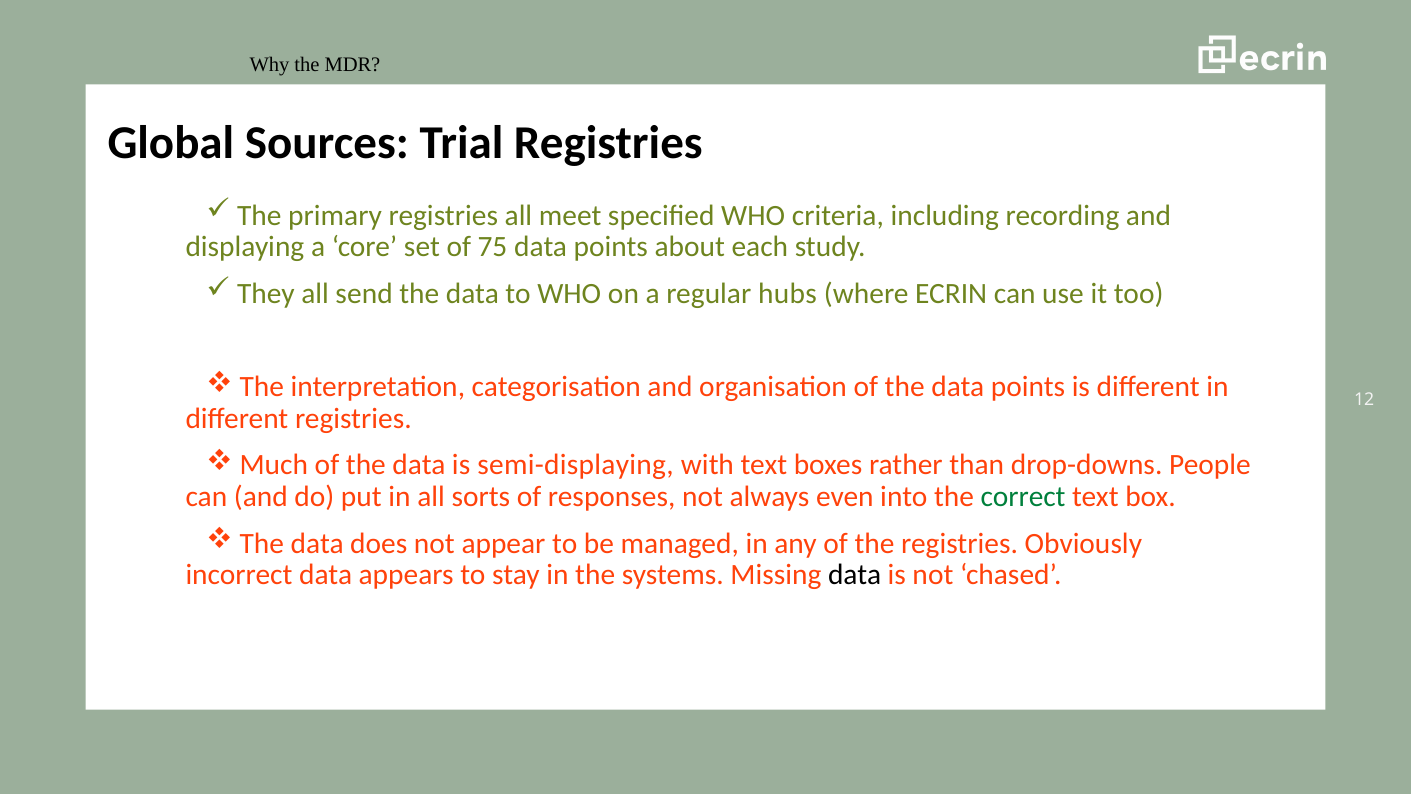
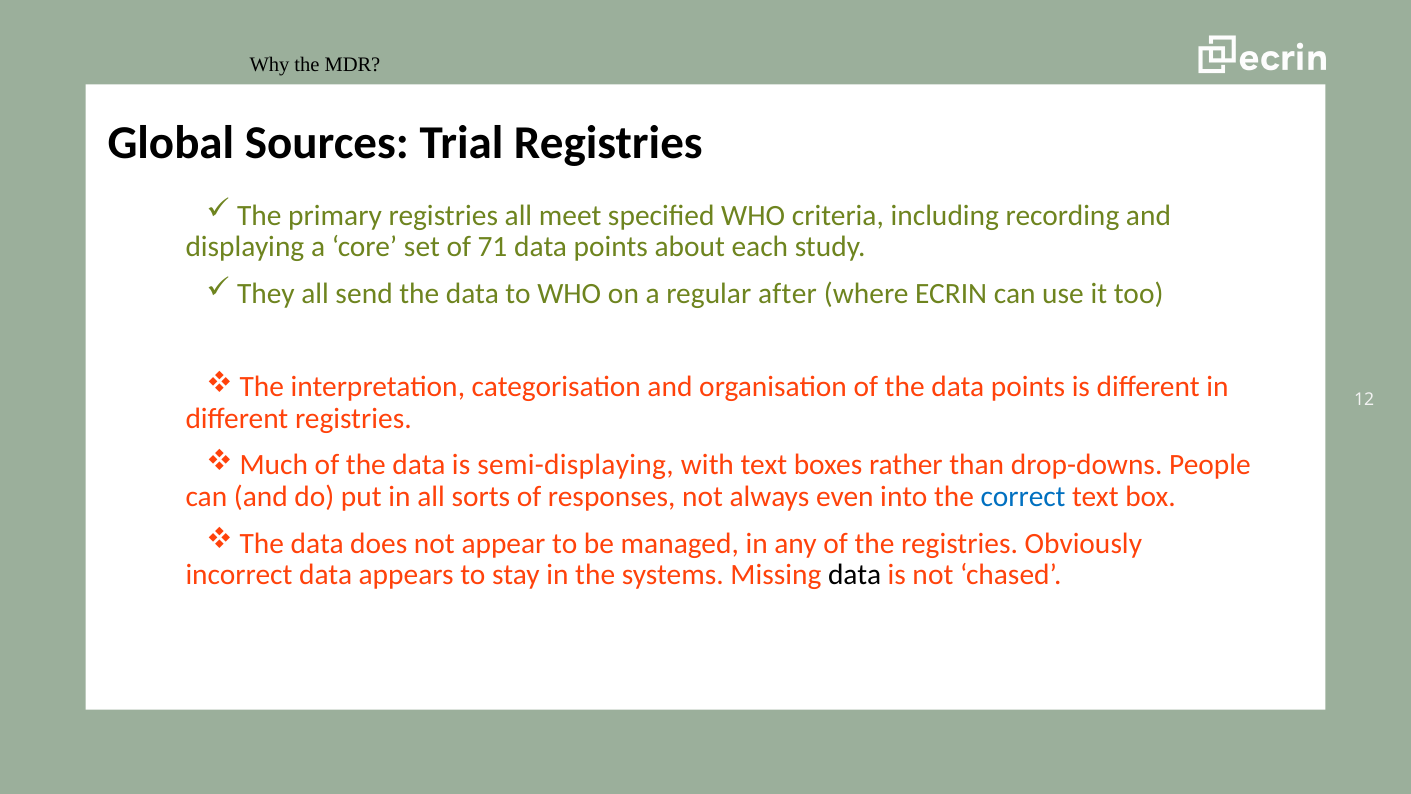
75: 75 -> 71
hubs: hubs -> after
correct colour: green -> blue
